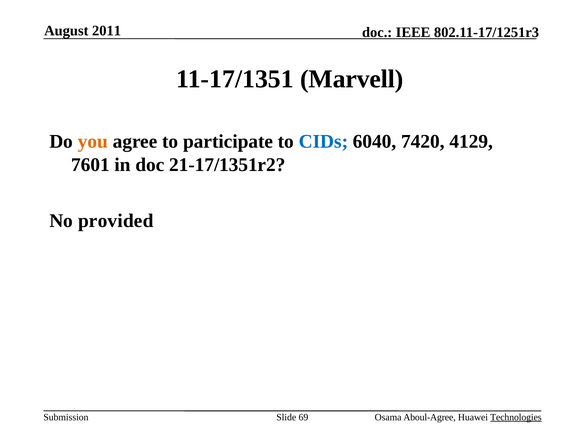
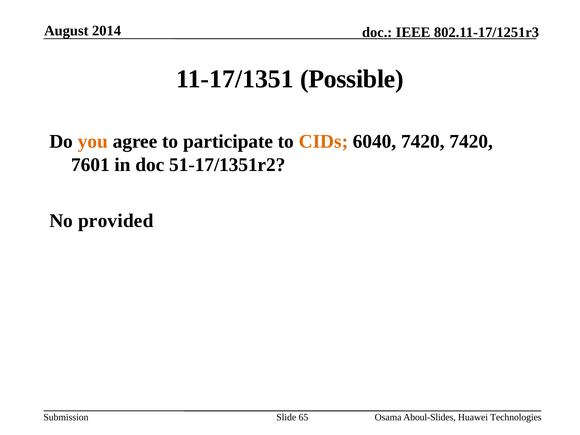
2011: 2011 -> 2014
Marvell: Marvell -> Possible
CIDs colour: blue -> orange
7420 4129: 4129 -> 7420
21-17/1351r2: 21-17/1351r2 -> 51-17/1351r2
69: 69 -> 65
Aboul-Agree: Aboul-Agree -> Aboul-Slides
Technologies underline: present -> none
